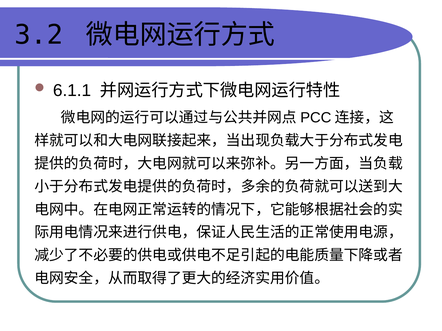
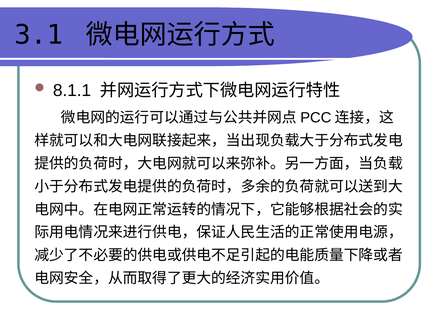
3.2: 3.2 -> 3.1
6.1.1: 6.1.1 -> 8.1.1
